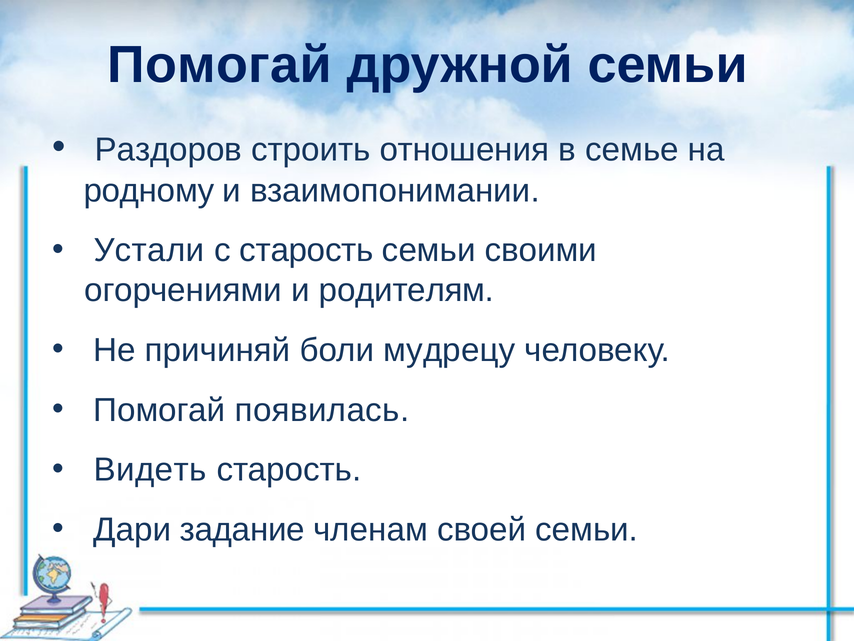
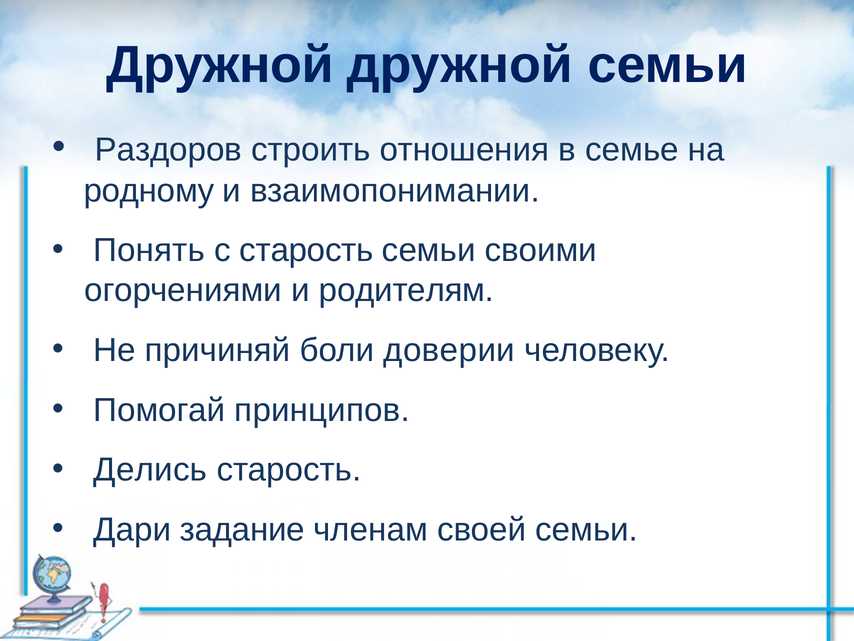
Помогай at (220, 65): Помогай -> Дружной
Устали: Устали -> Понять
мудрецу: мудрецу -> доверии
появилась: появилась -> принципов
Видеть: Видеть -> Делись
